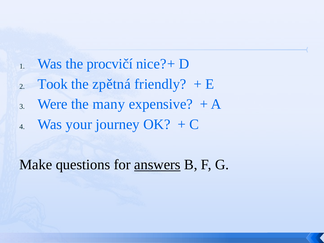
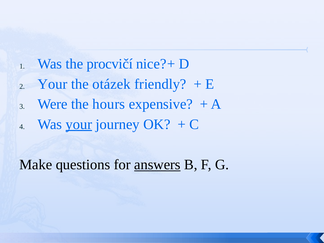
Took at (53, 84): Took -> Your
zpětná: zpětná -> otázek
many: many -> hours
your at (79, 124) underline: none -> present
